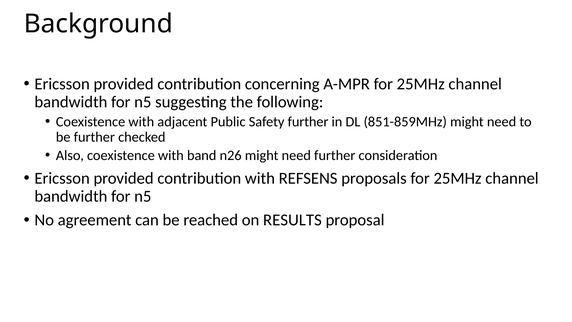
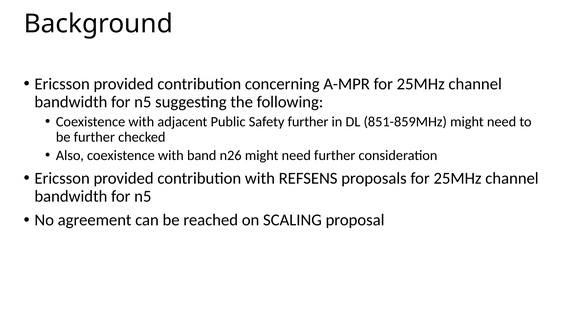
RESULTS: RESULTS -> SCALING
